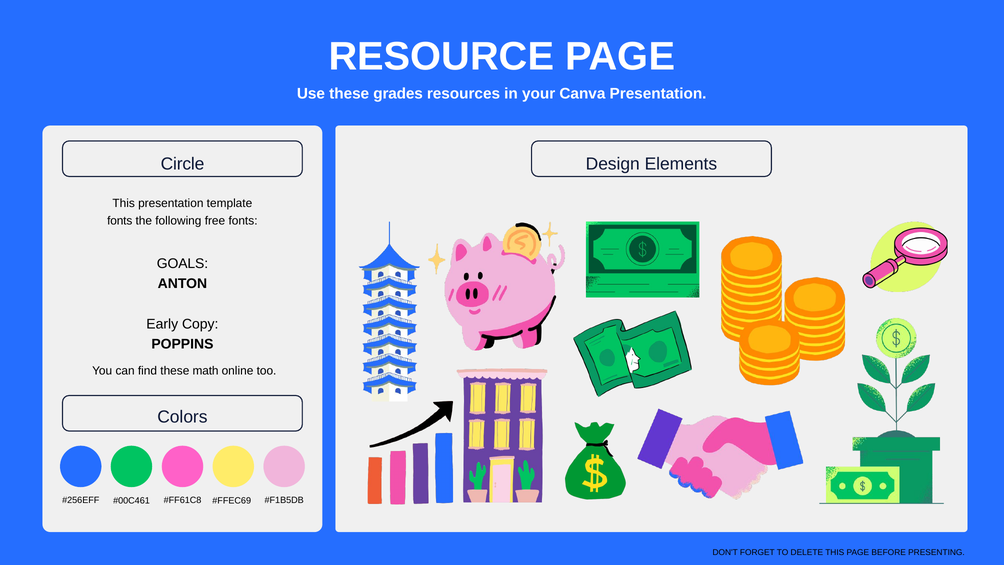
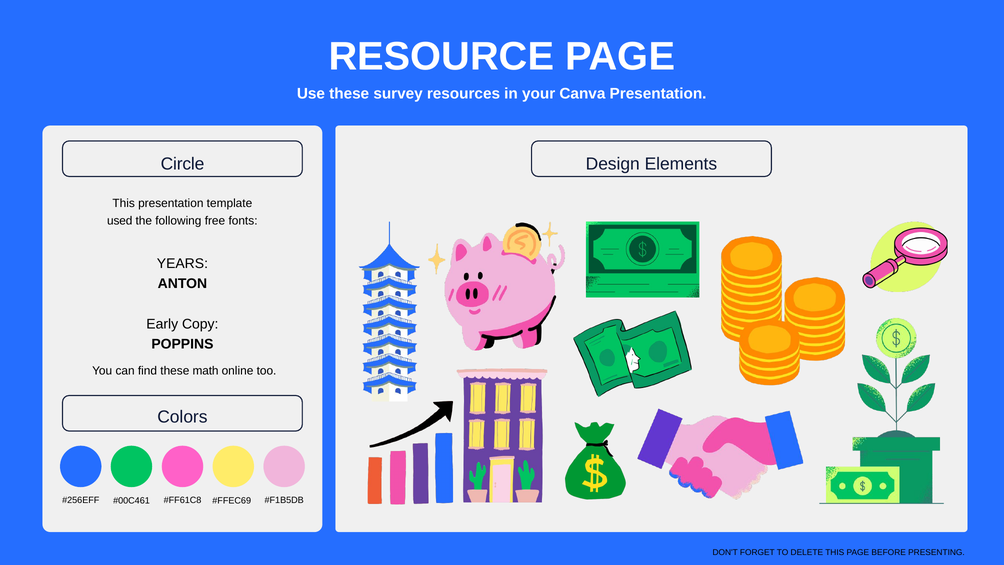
grades: grades -> survey
fonts at (120, 221): fonts -> used
GOALS: GOALS -> YEARS
